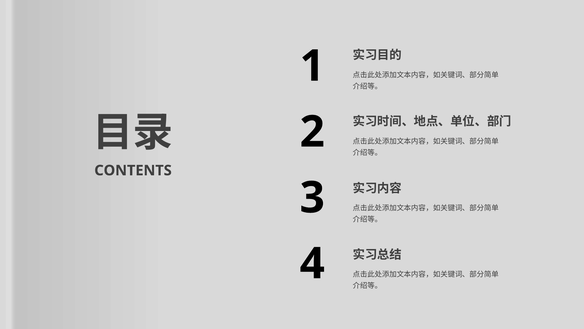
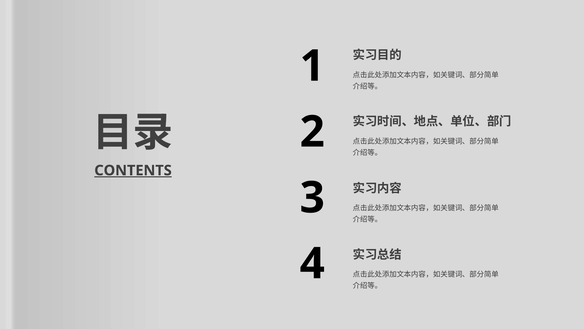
CONTENTS underline: none -> present
